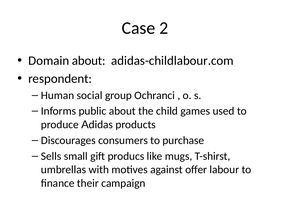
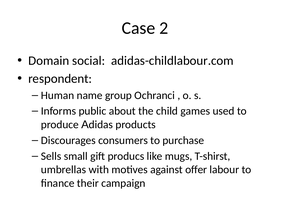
Domain about: about -> social
social: social -> name
